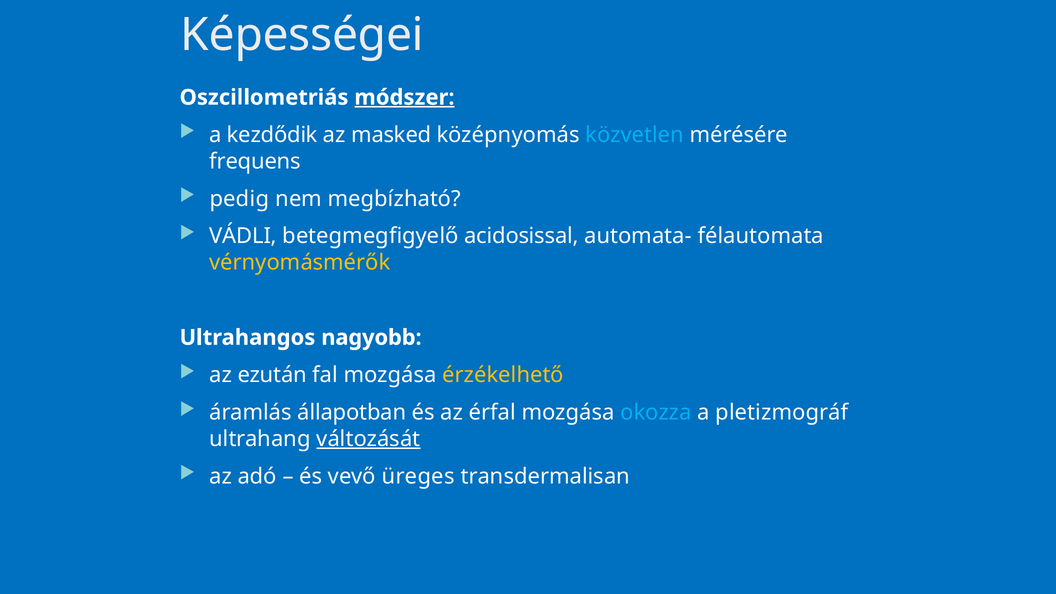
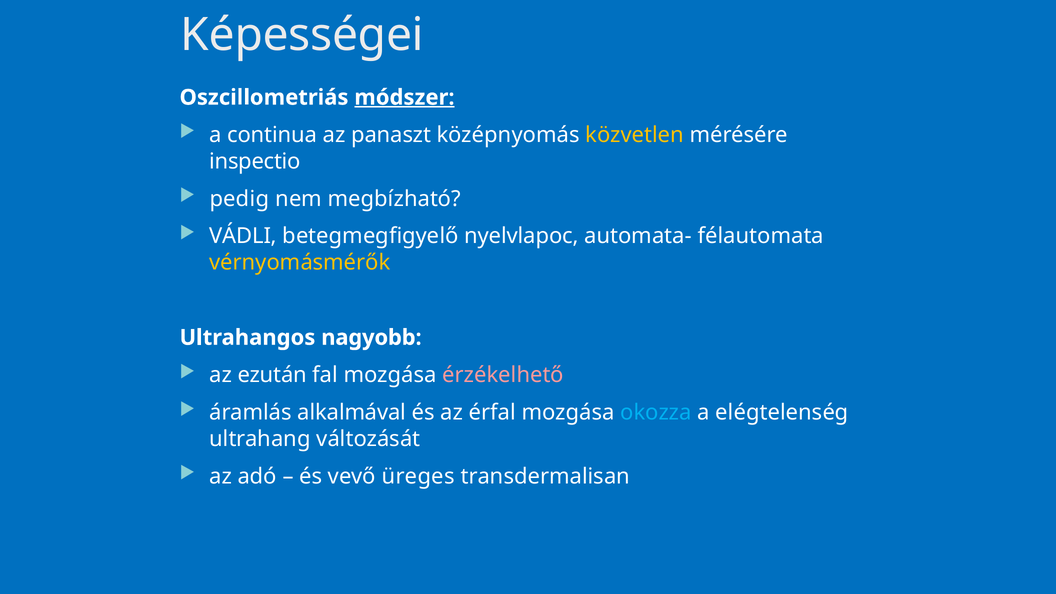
kezdődik: kezdődik -> continua
masked: masked -> panaszt
közvetlen colour: light blue -> yellow
frequens: frequens -> inspectio
acidosissal: acidosissal -> nyelvlapoc
érzékelhető colour: yellow -> pink
állapotban: állapotban -> alkalmával
pletizmográf: pletizmográf -> elégtelenség
változását underline: present -> none
